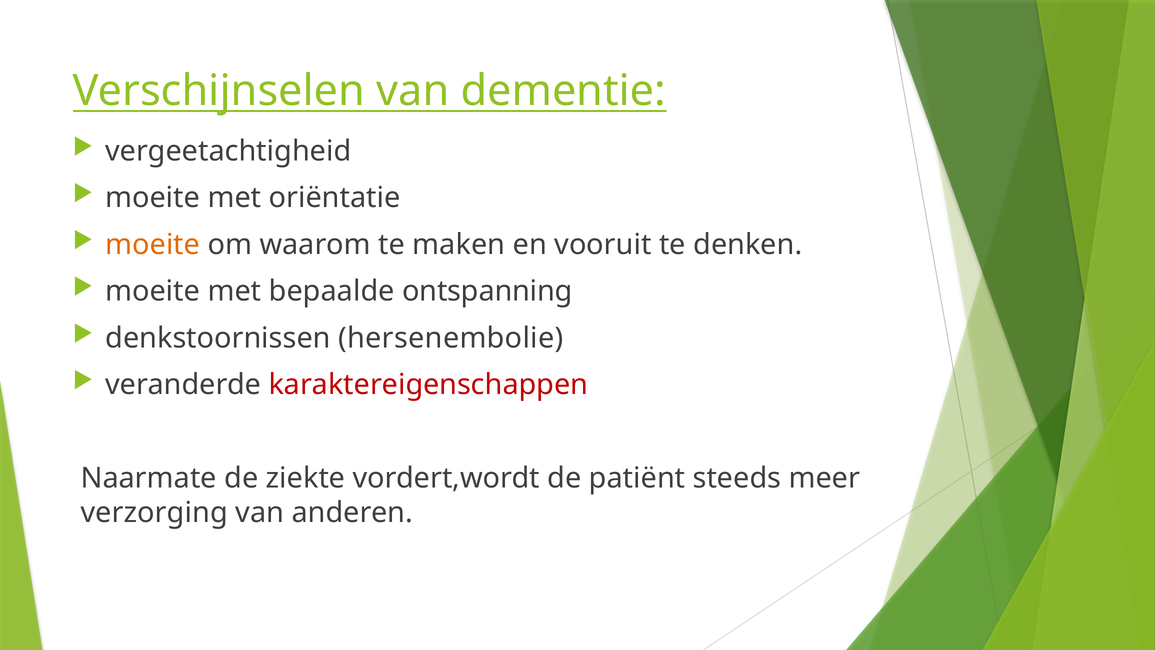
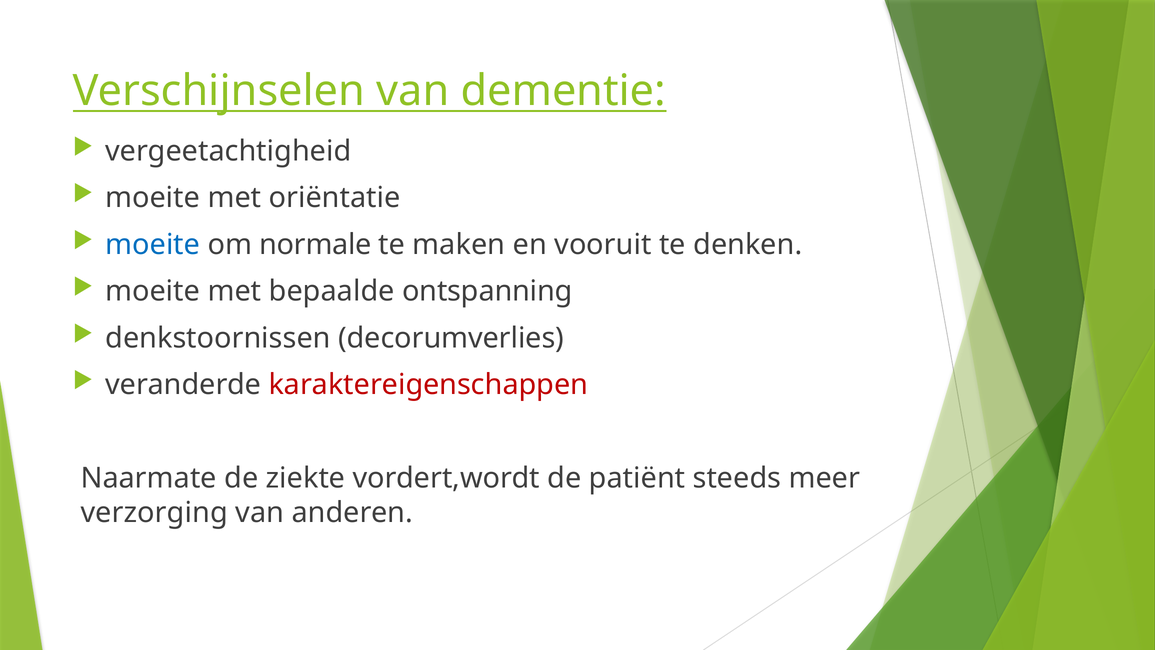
moeite at (153, 245) colour: orange -> blue
waarom: waarom -> normale
hersenembolie: hersenembolie -> decorumverlies
